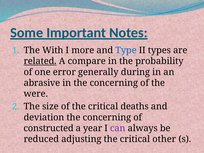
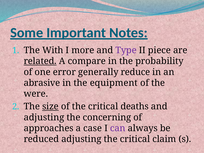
Type colour: blue -> purple
types: types -> piece
during: during -> reduce
in the concerning: concerning -> equipment
size underline: none -> present
deviation at (44, 117): deviation -> adjusting
constructed: constructed -> approaches
year: year -> case
other: other -> claim
